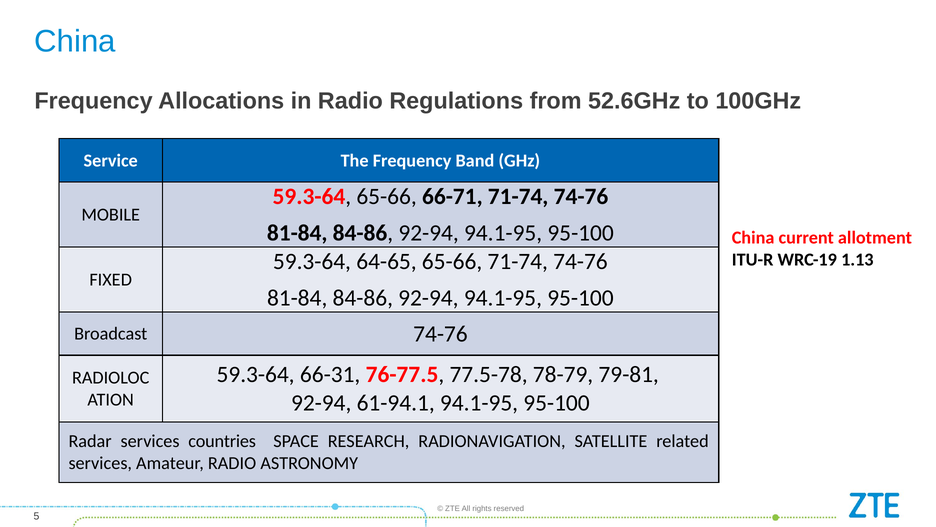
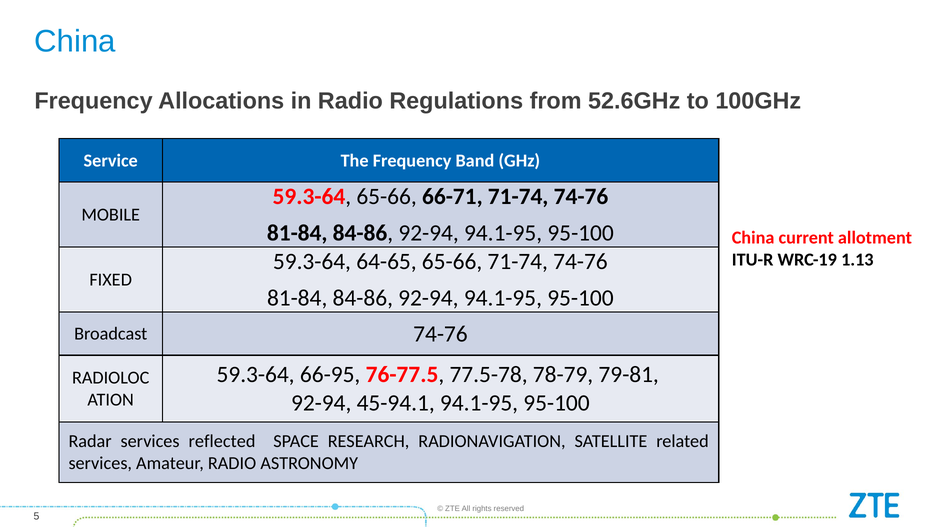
66-31: 66-31 -> 66-95
61-94.1: 61-94.1 -> 45-94.1
countries: countries -> reflected
